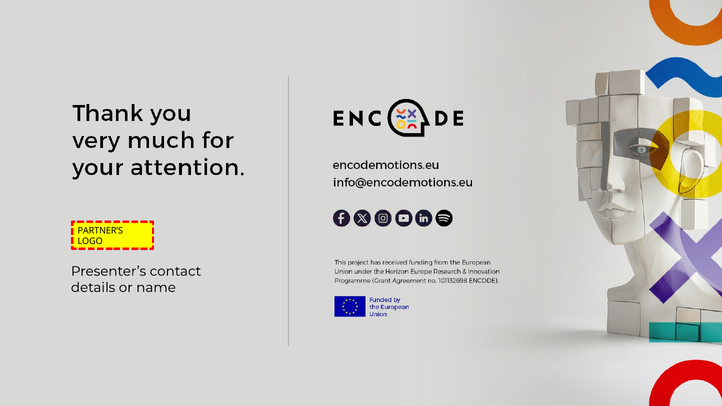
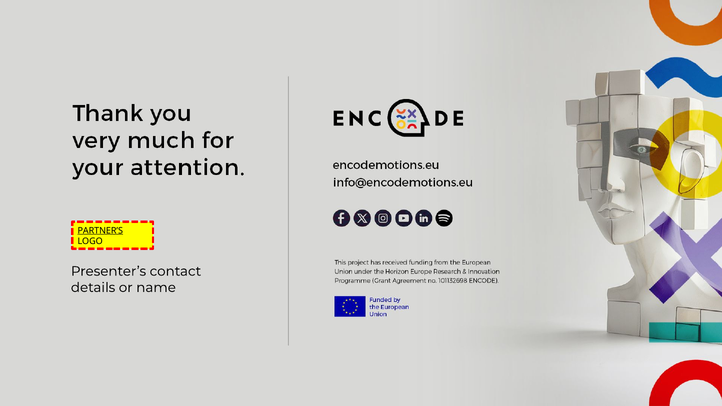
PARTNER’S underline: none -> present
